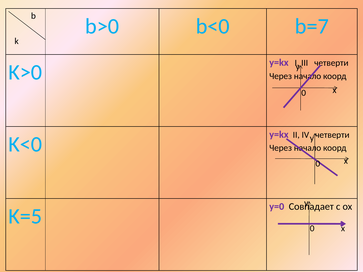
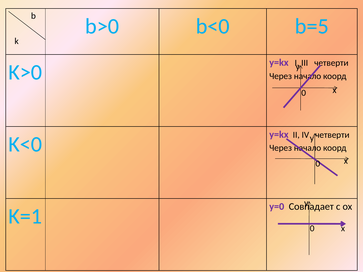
b=7: b=7 -> b=5
K=5: K=5 -> K=1
